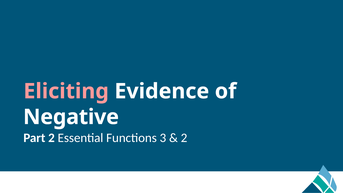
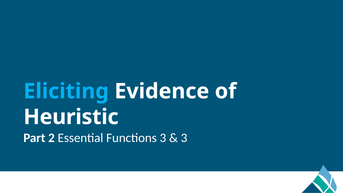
Eliciting colour: pink -> light blue
Negative: Negative -> Heuristic
2 at (184, 138): 2 -> 3
